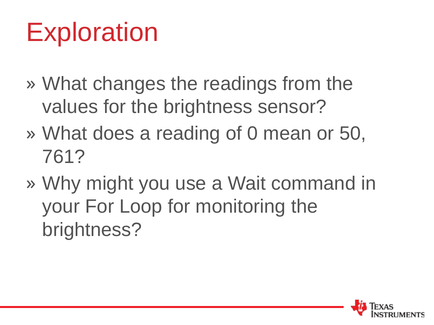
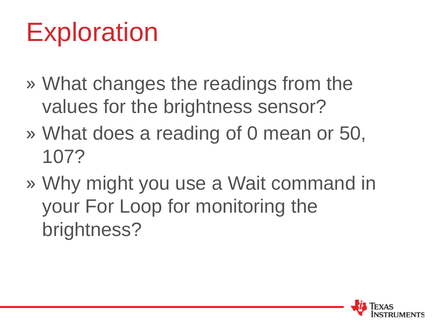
761: 761 -> 107
